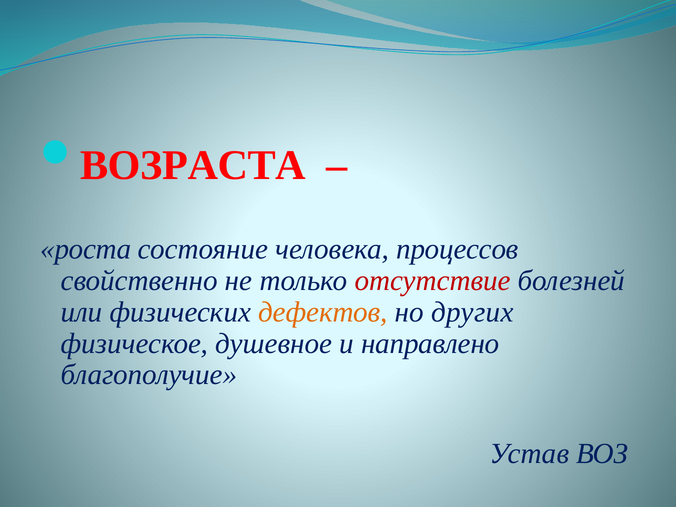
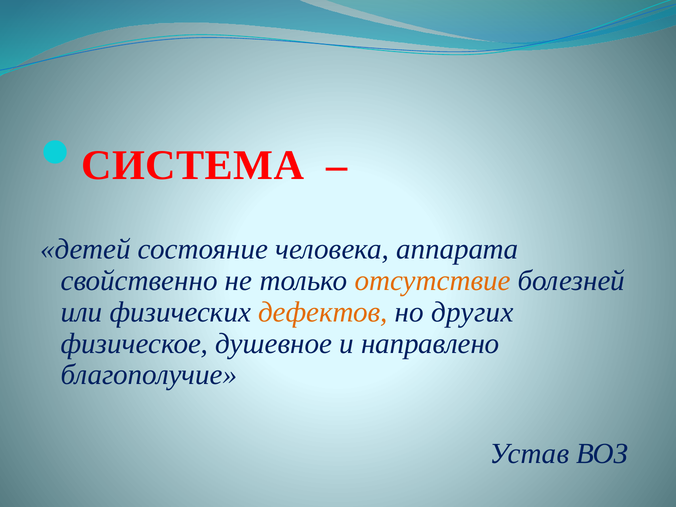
ВОЗРАСТА: ВОЗРАСТА -> СИСТЕМА
роста: роста -> детей
процессов: процессов -> аппарата
отсутствие colour: red -> orange
